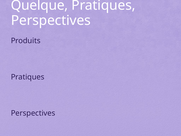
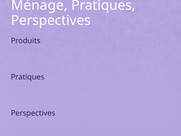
Quelque: Quelque -> Ménage
